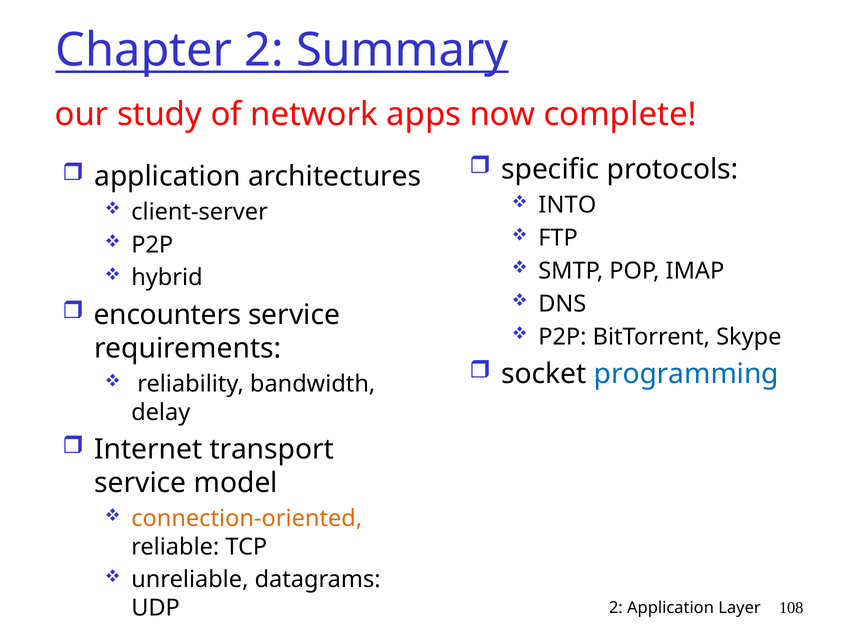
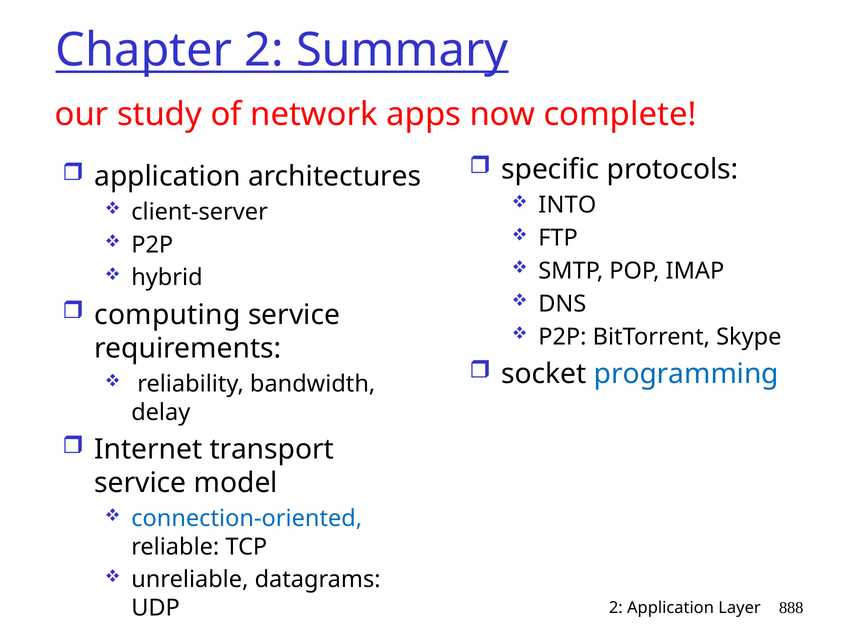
encounters: encounters -> computing
connection-oriented colour: orange -> blue
108: 108 -> 888
